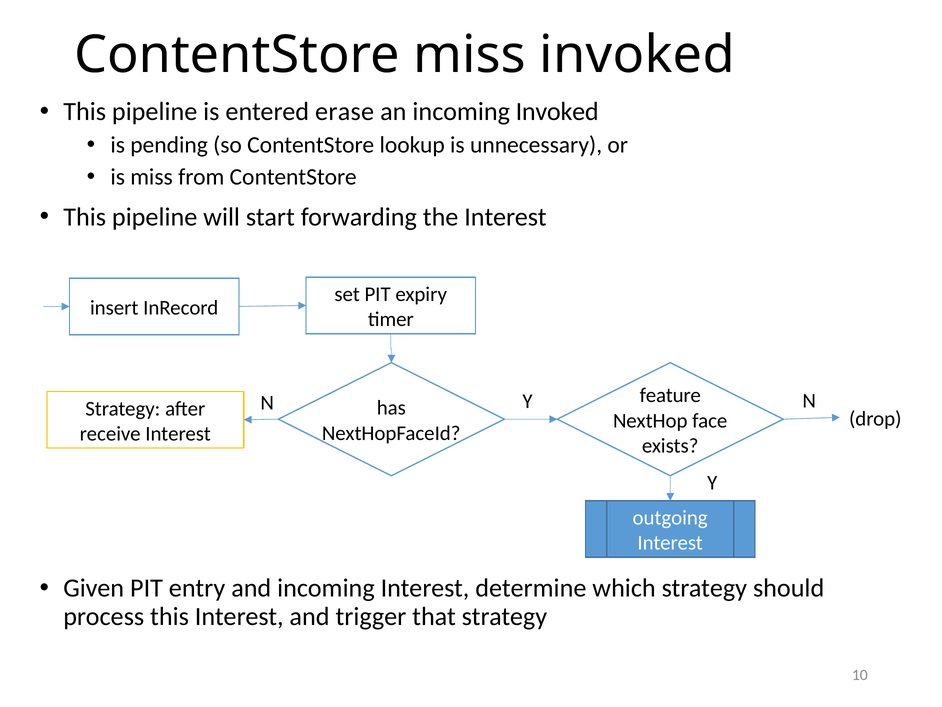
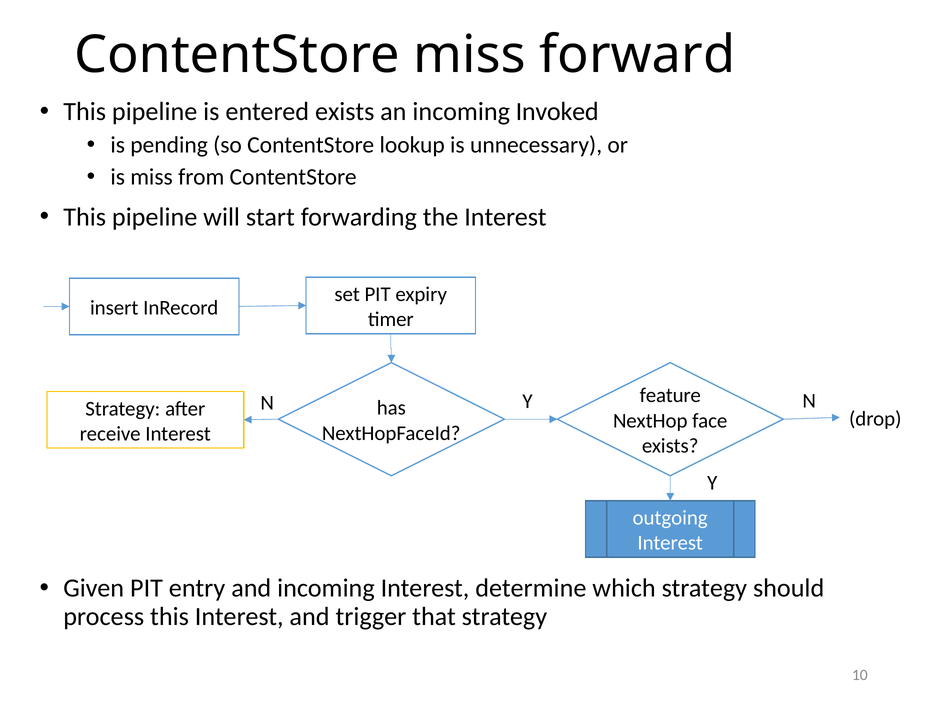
miss invoked: invoked -> forward
entered erase: erase -> exists
